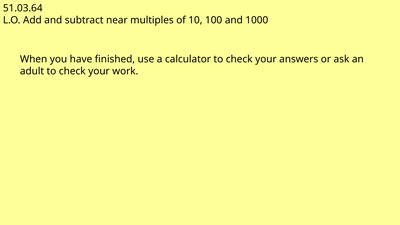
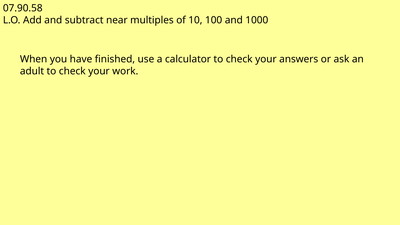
51.03.64: 51.03.64 -> 07.90.58
